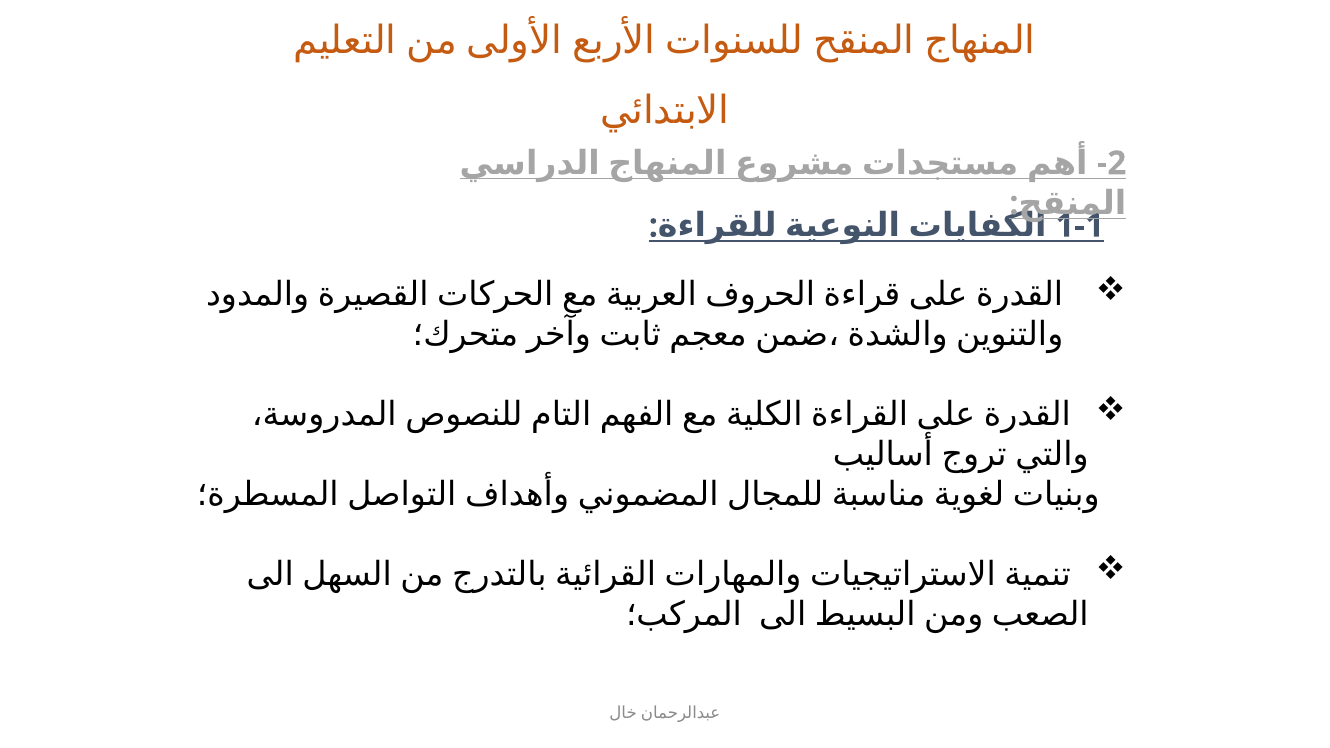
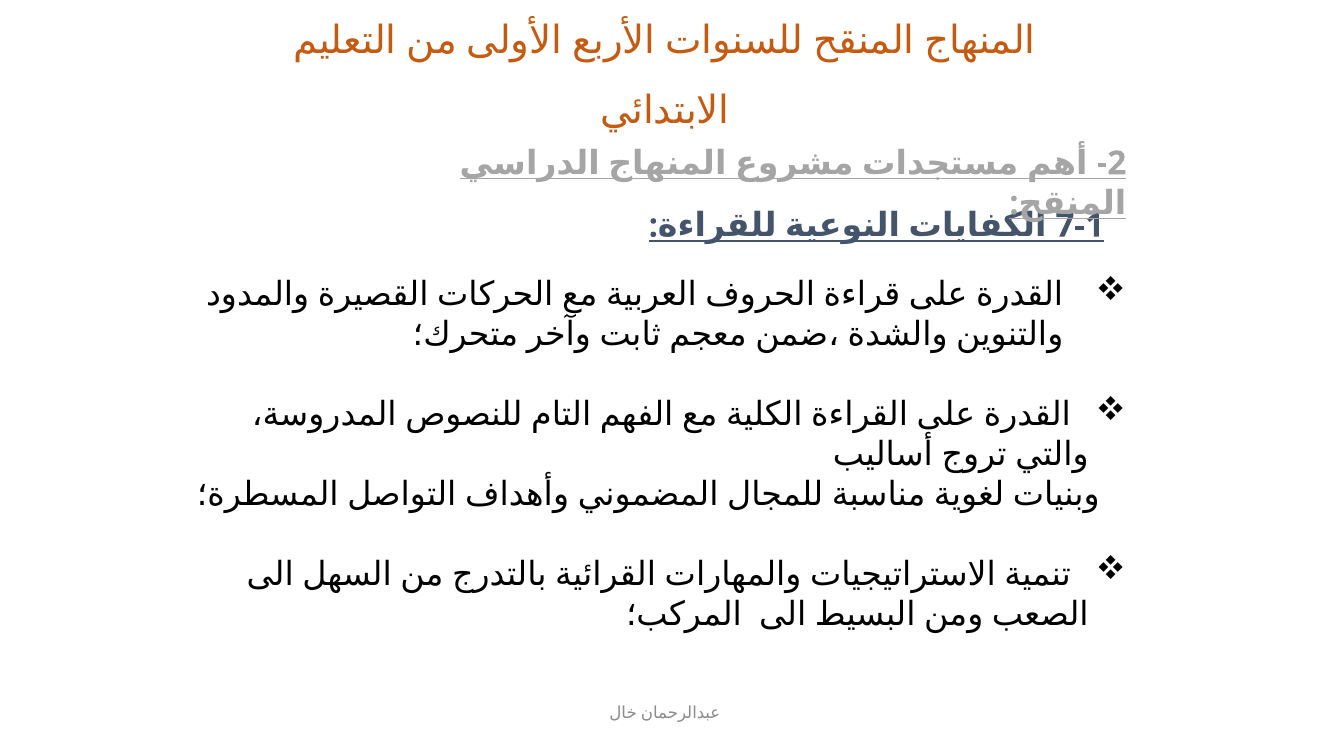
1-1: 1-1 -> 7-1
